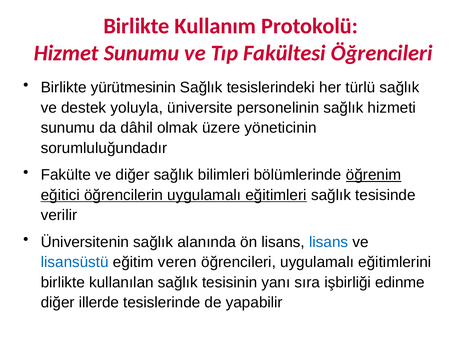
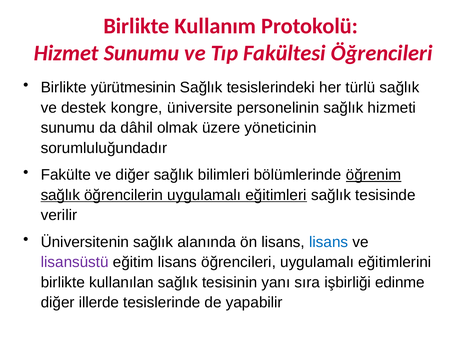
yoluyla: yoluyla -> kongre
eğitici at (60, 195): eğitici -> sağlık
lisansüstü colour: blue -> purple
eğitim veren: veren -> lisans
